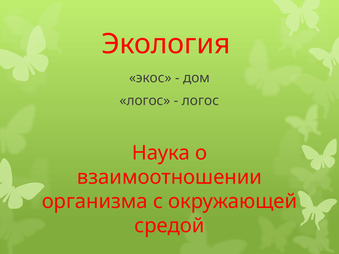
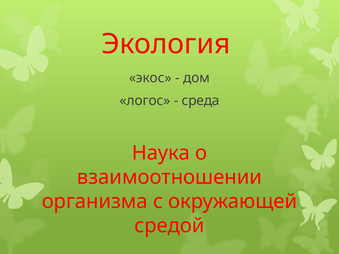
логос at (201, 101): логос -> среда
